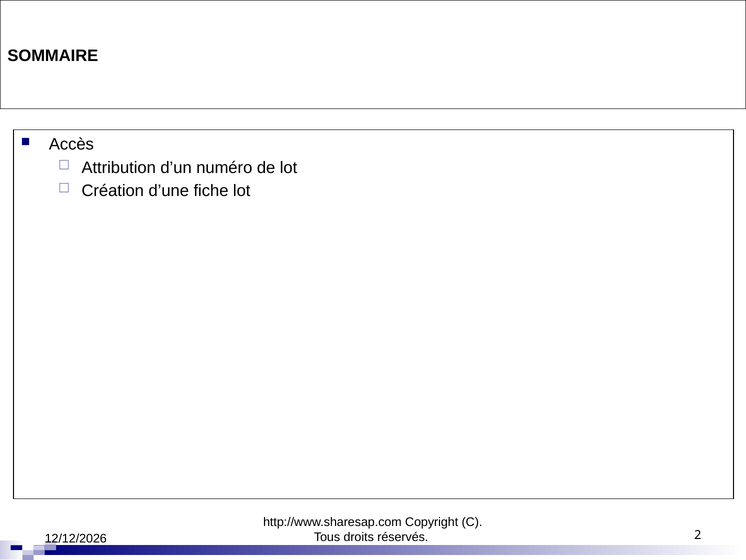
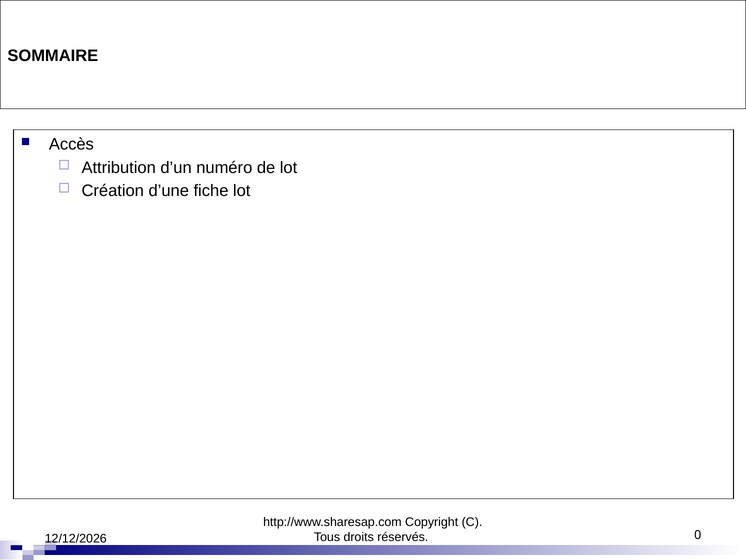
2: 2 -> 0
